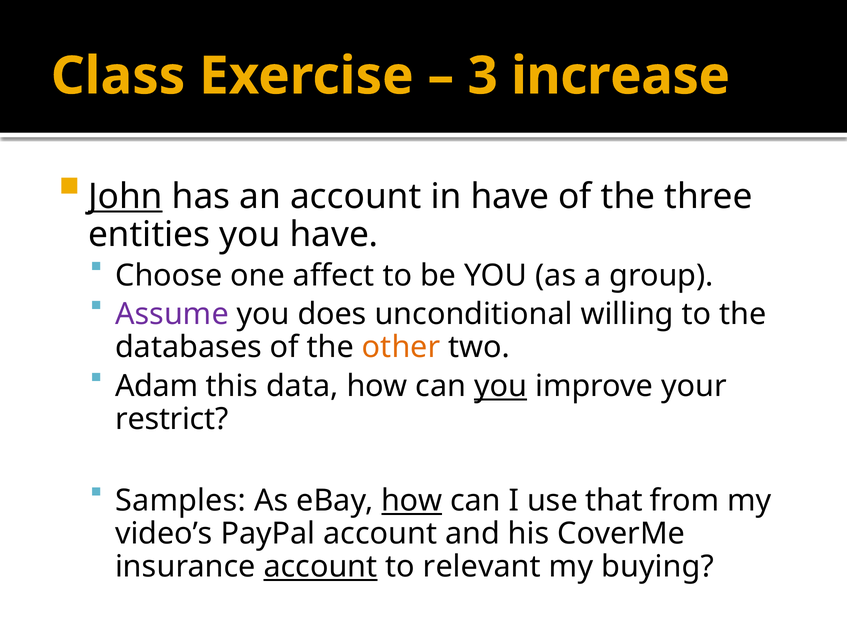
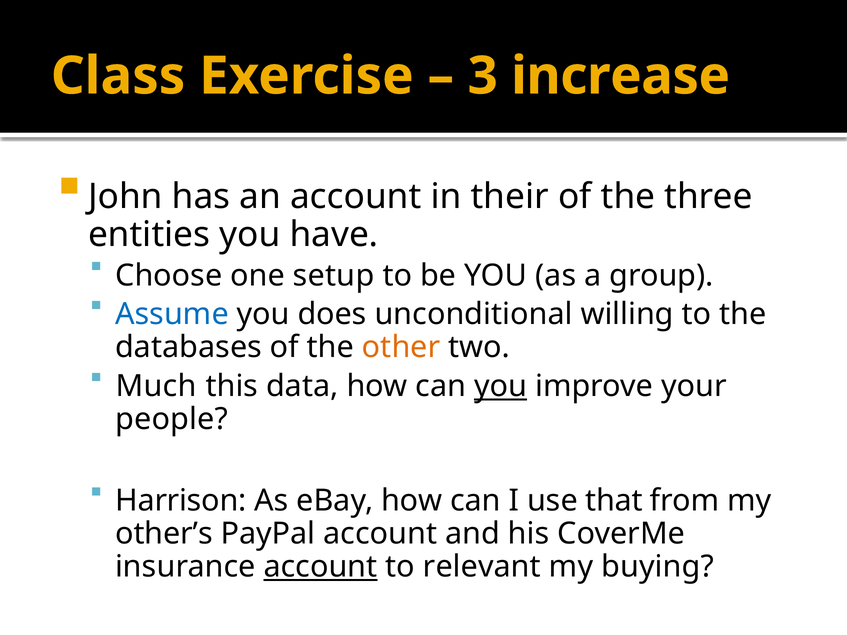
John underline: present -> none
in have: have -> their
affect: affect -> setup
Assume colour: purple -> blue
Adam: Adam -> Much
restrict: restrict -> people
Samples: Samples -> Harrison
how at (412, 501) underline: present -> none
video’s: video’s -> other’s
